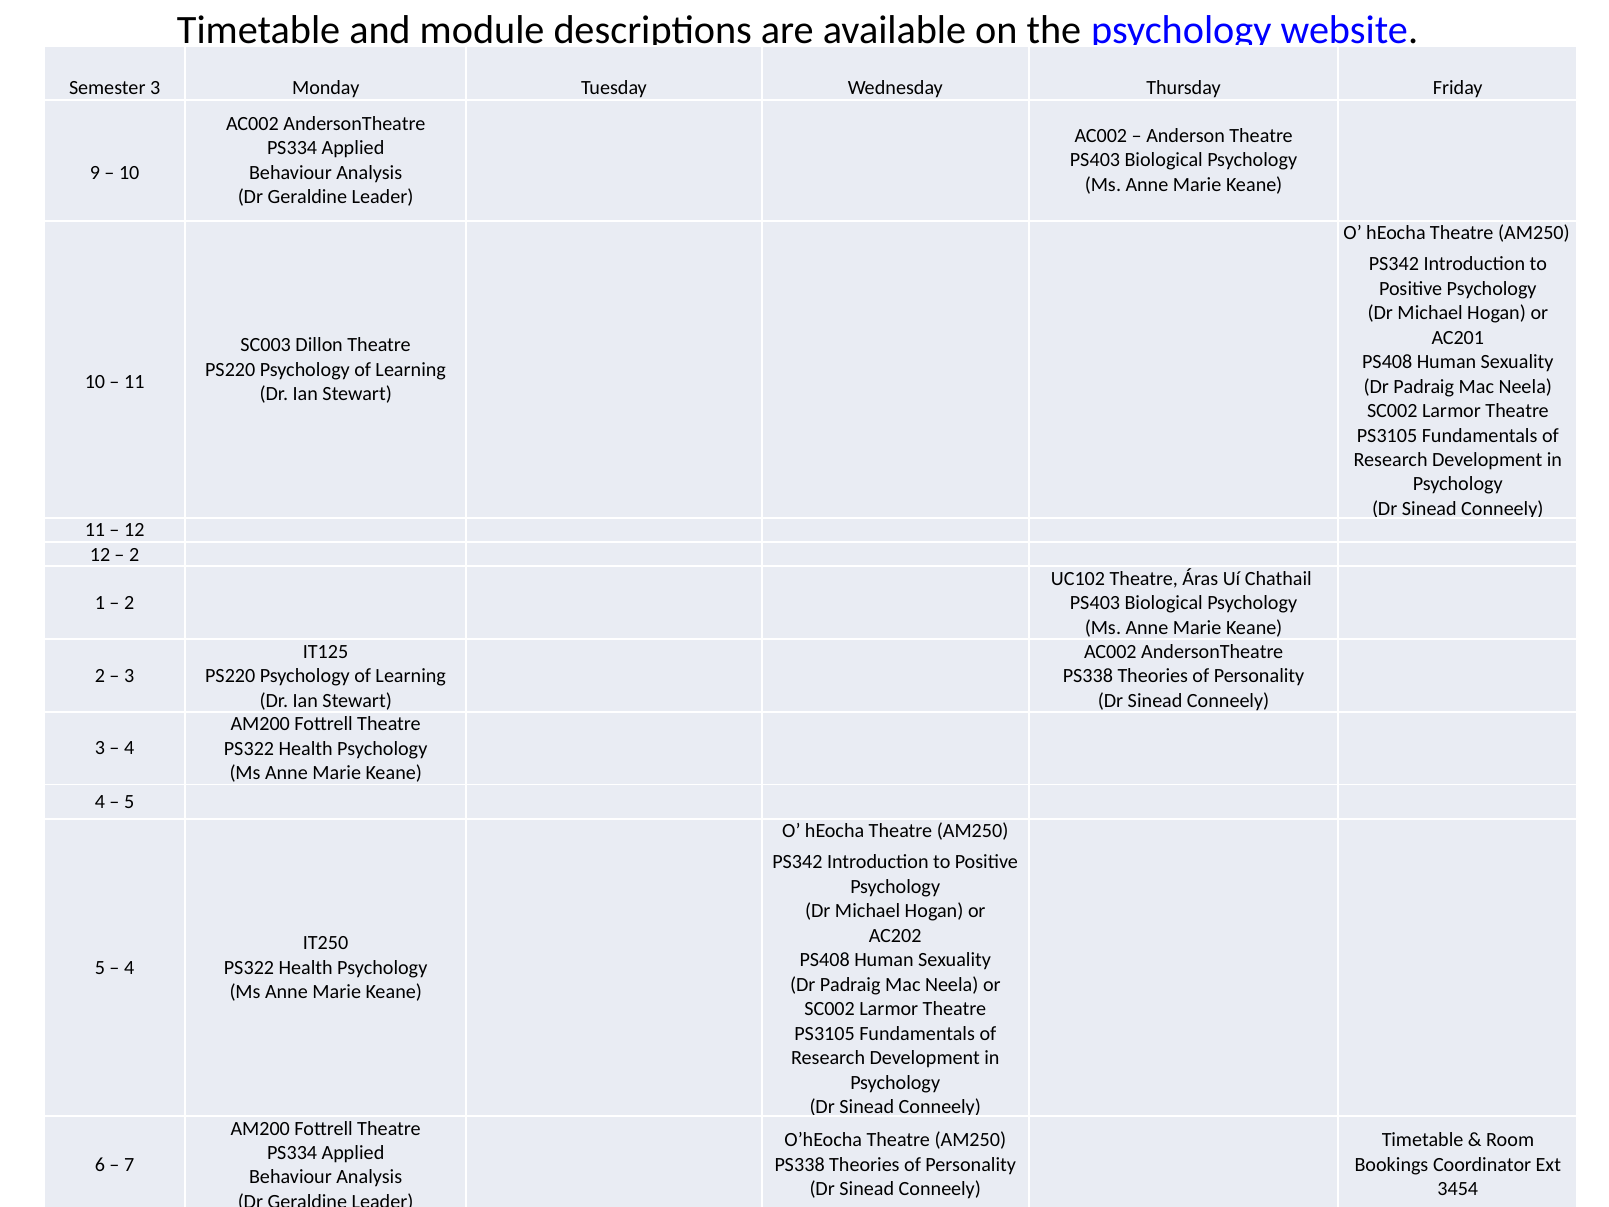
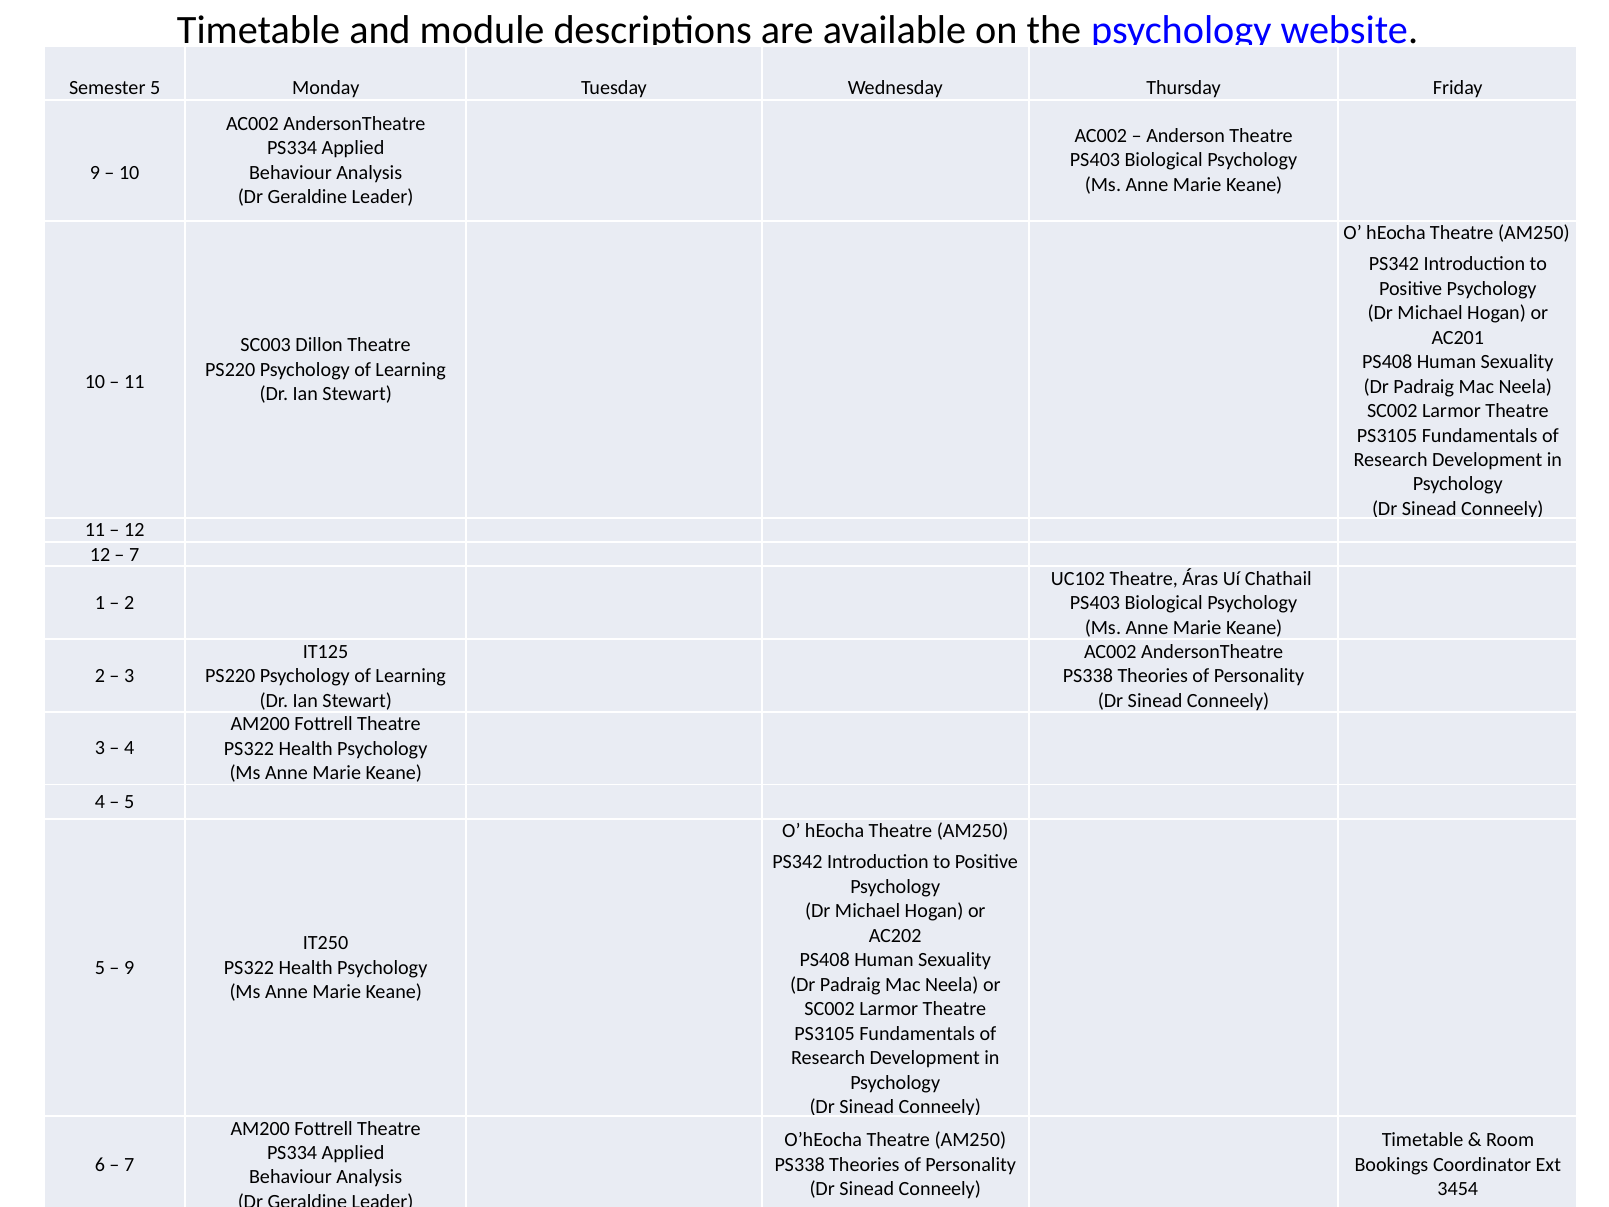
Semester 3: 3 -> 5
2 at (134, 554): 2 -> 7
4 at (129, 967): 4 -> 9
